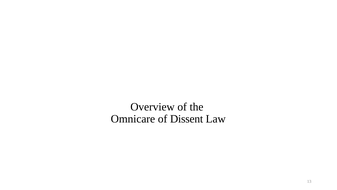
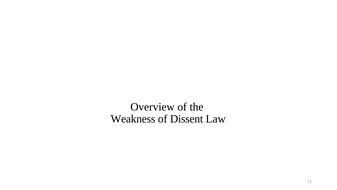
Omnicare: Omnicare -> Weakness
